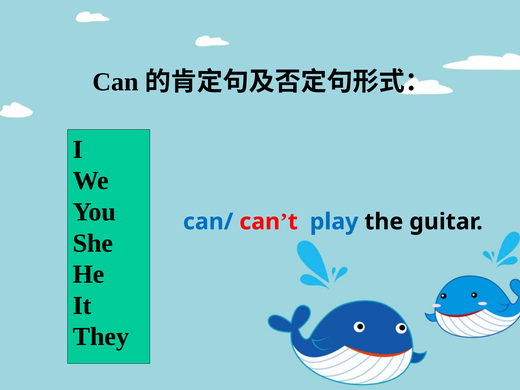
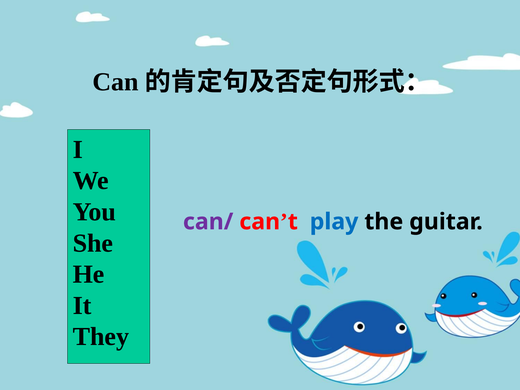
can/ colour: blue -> purple
